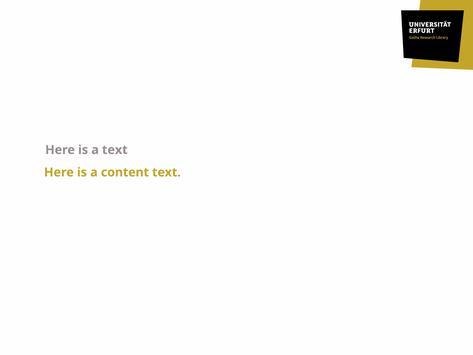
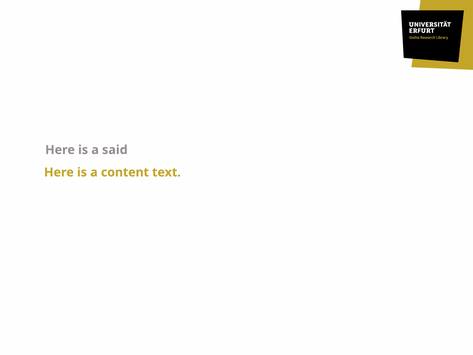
a text: text -> said
